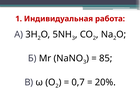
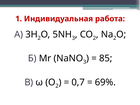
20%: 20% -> 69%
